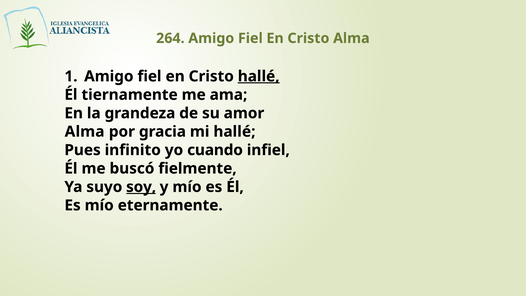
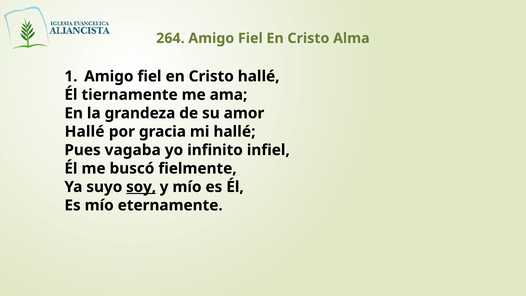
hallé at (259, 76) underline: present -> none
Alma at (85, 132): Alma -> Hallé
infinito: infinito -> vagaba
cuando: cuando -> infinito
